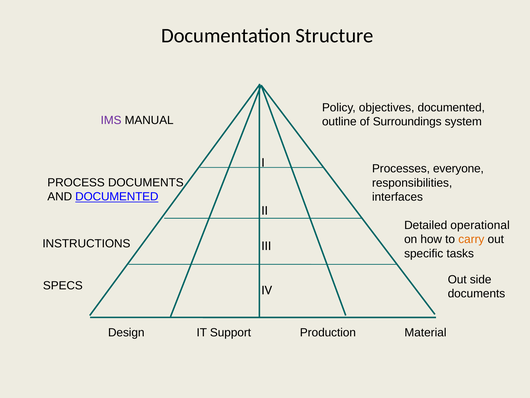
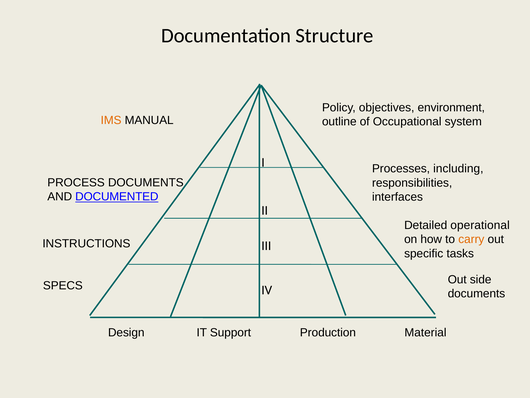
objectives documented: documented -> environment
IMS colour: purple -> orange
Surroundings: Surroundings -> Occupational
everyone: everyone -> including
